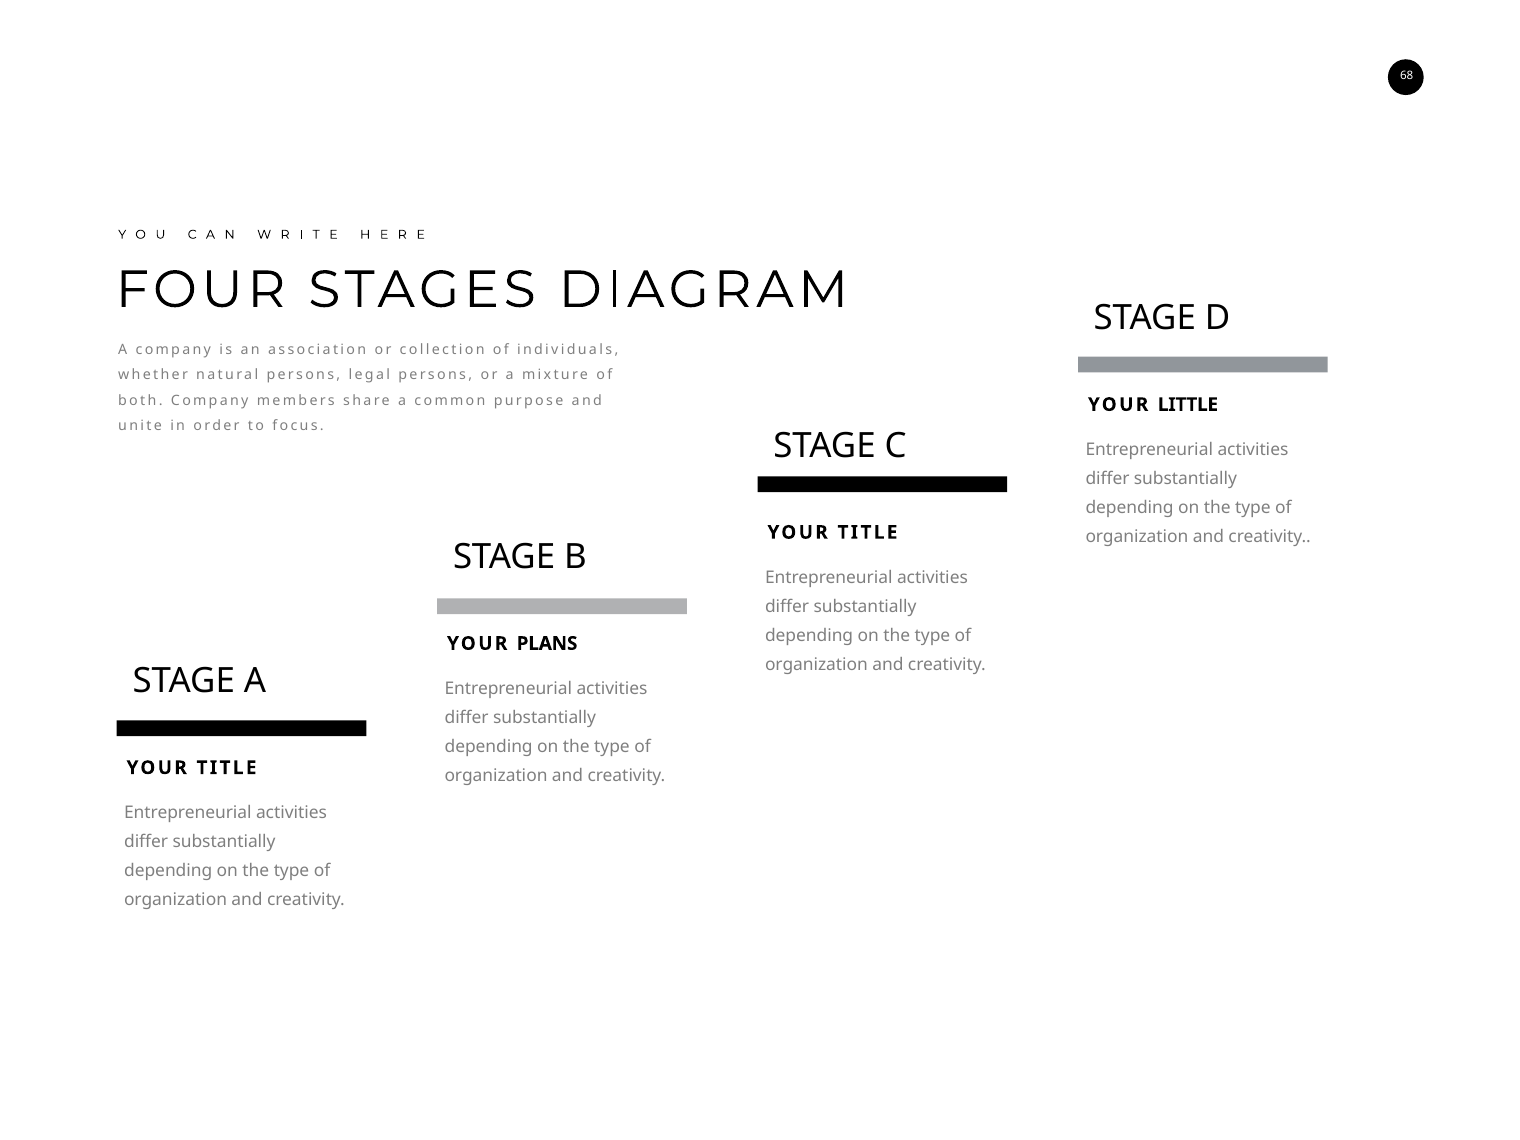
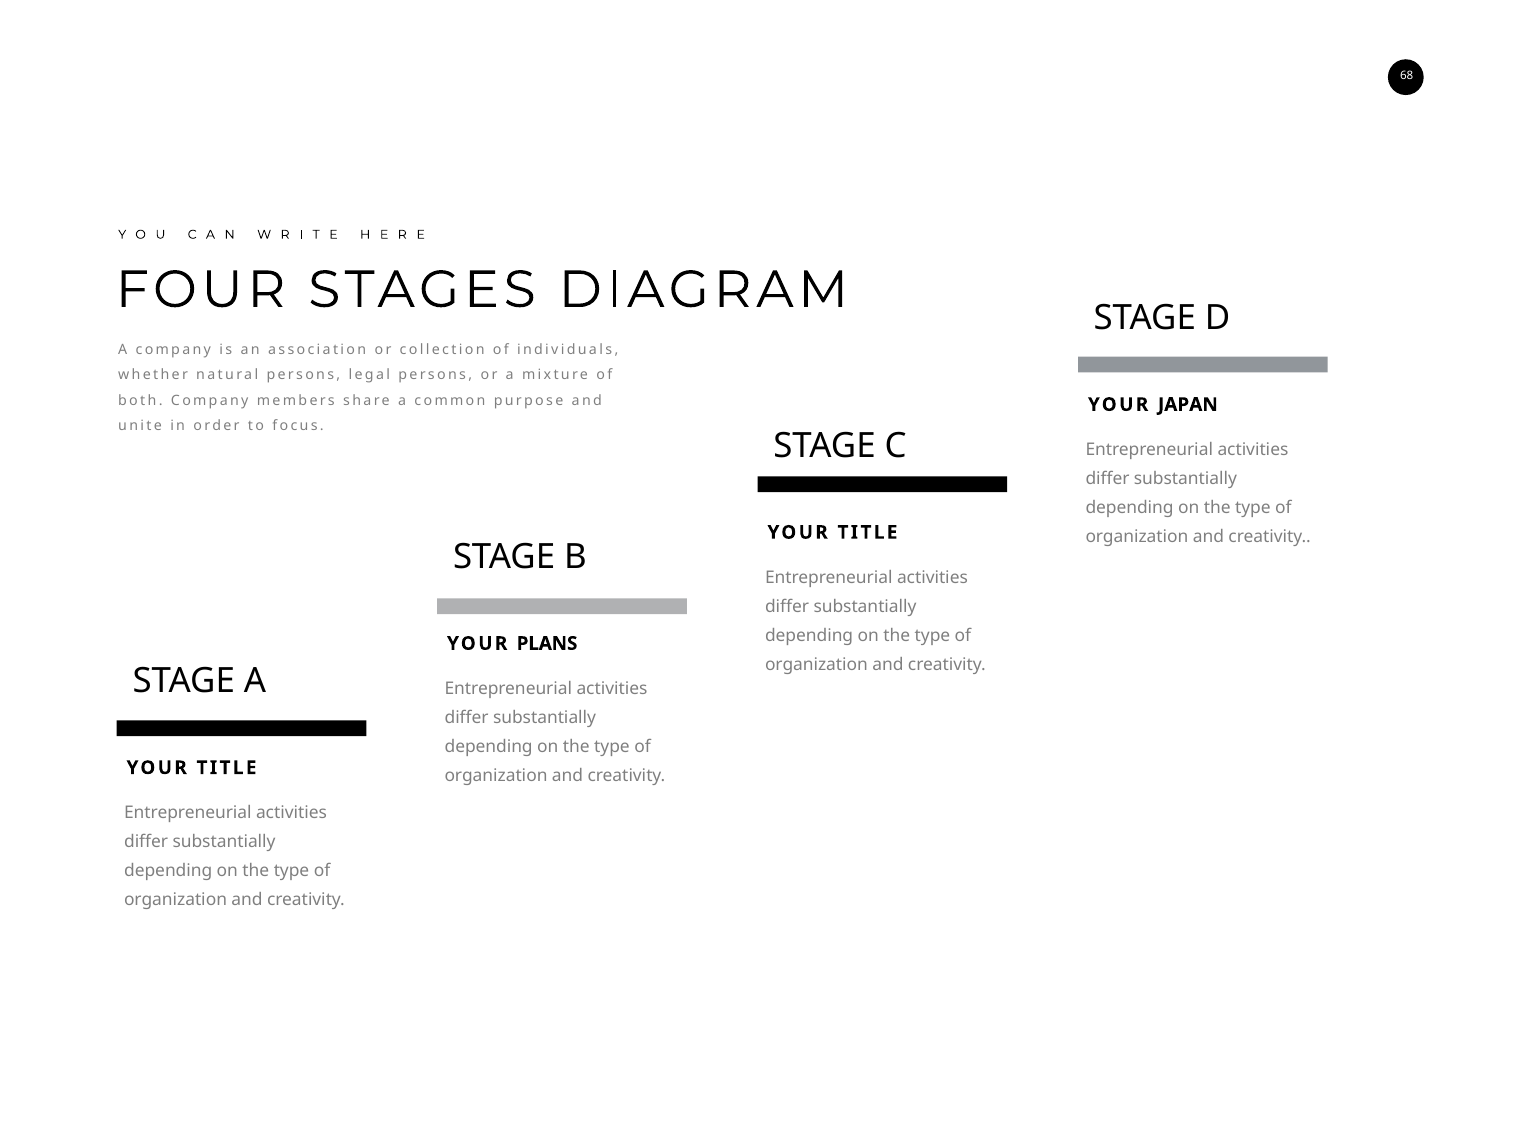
LITTLE: LITTLE -> JAPAN
